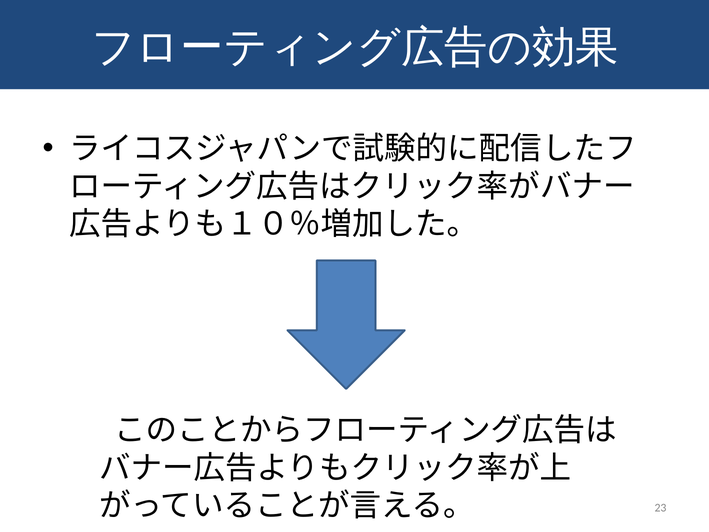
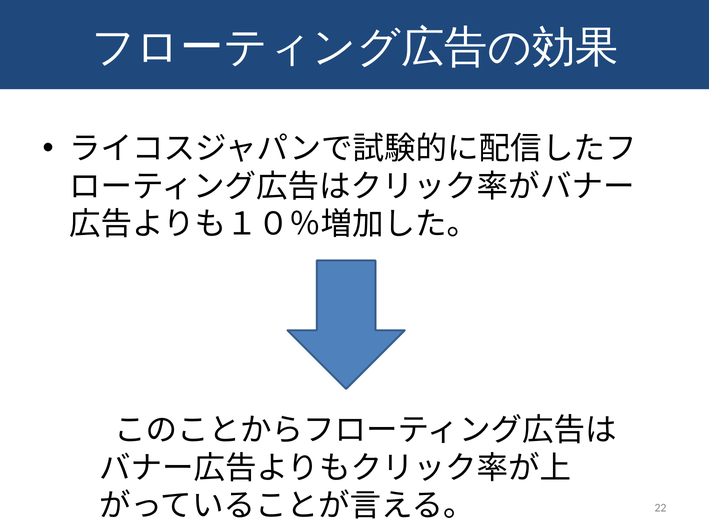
23: 23 -> 22
